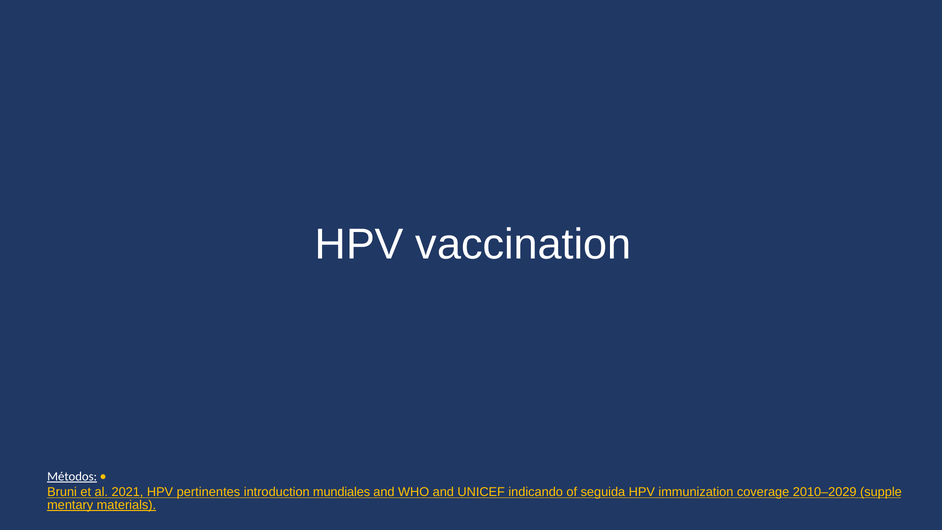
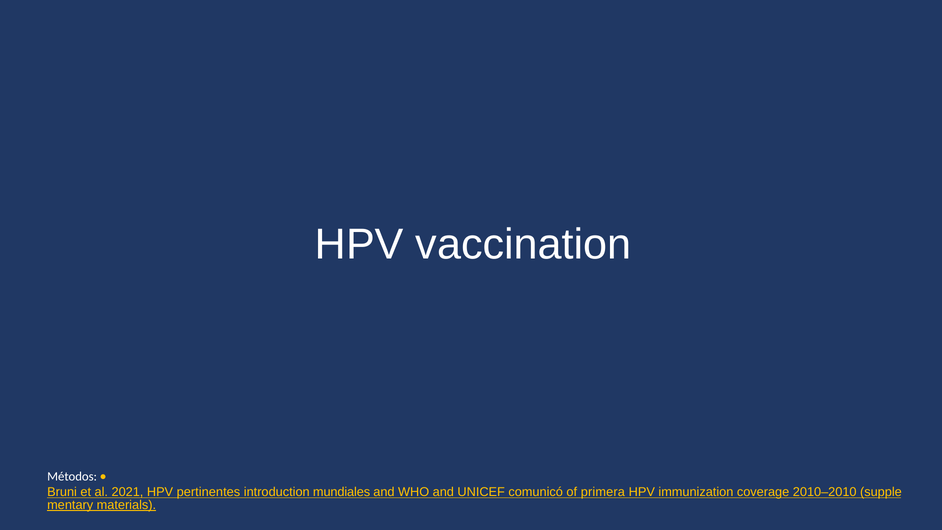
Métodos underline: present -> none
indicando: indicando -> comunicó
seguida: seguida -> primera
2010–2029: 2010–2029 -> 2010–2010
